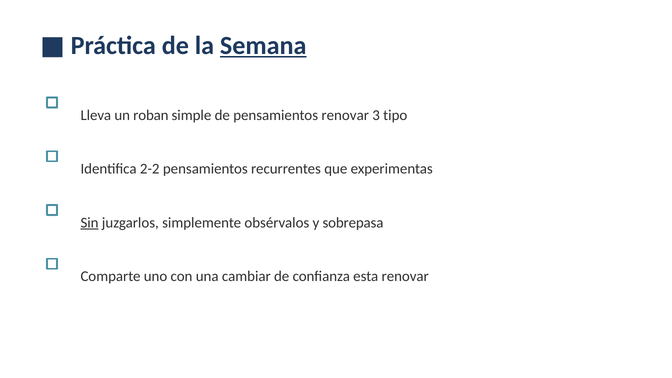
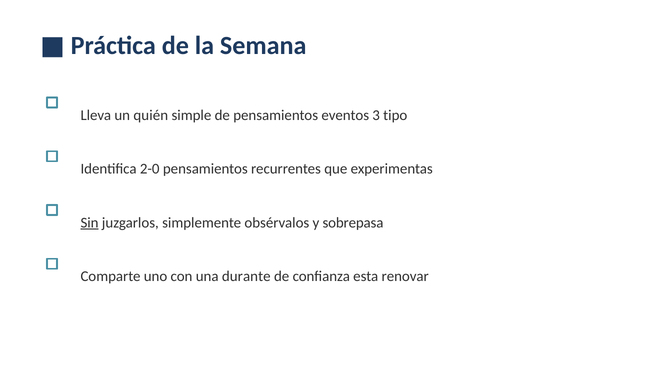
Semana underline: present -> none
roban: roban -> quién
pensamientos renovar: renovar -> eventos
2-2: 2-2 -> 2-0
cambiar: cambiar -> durante
